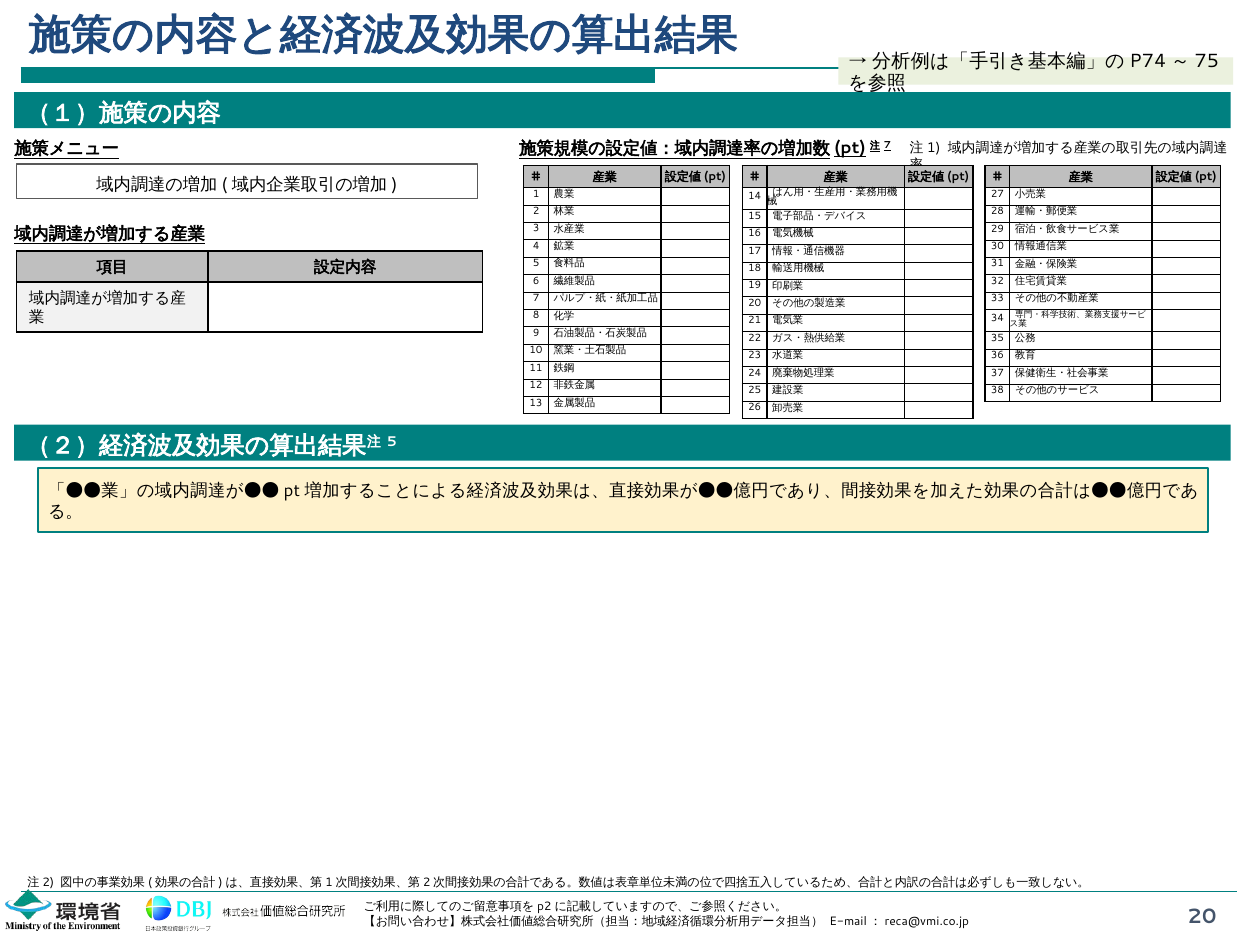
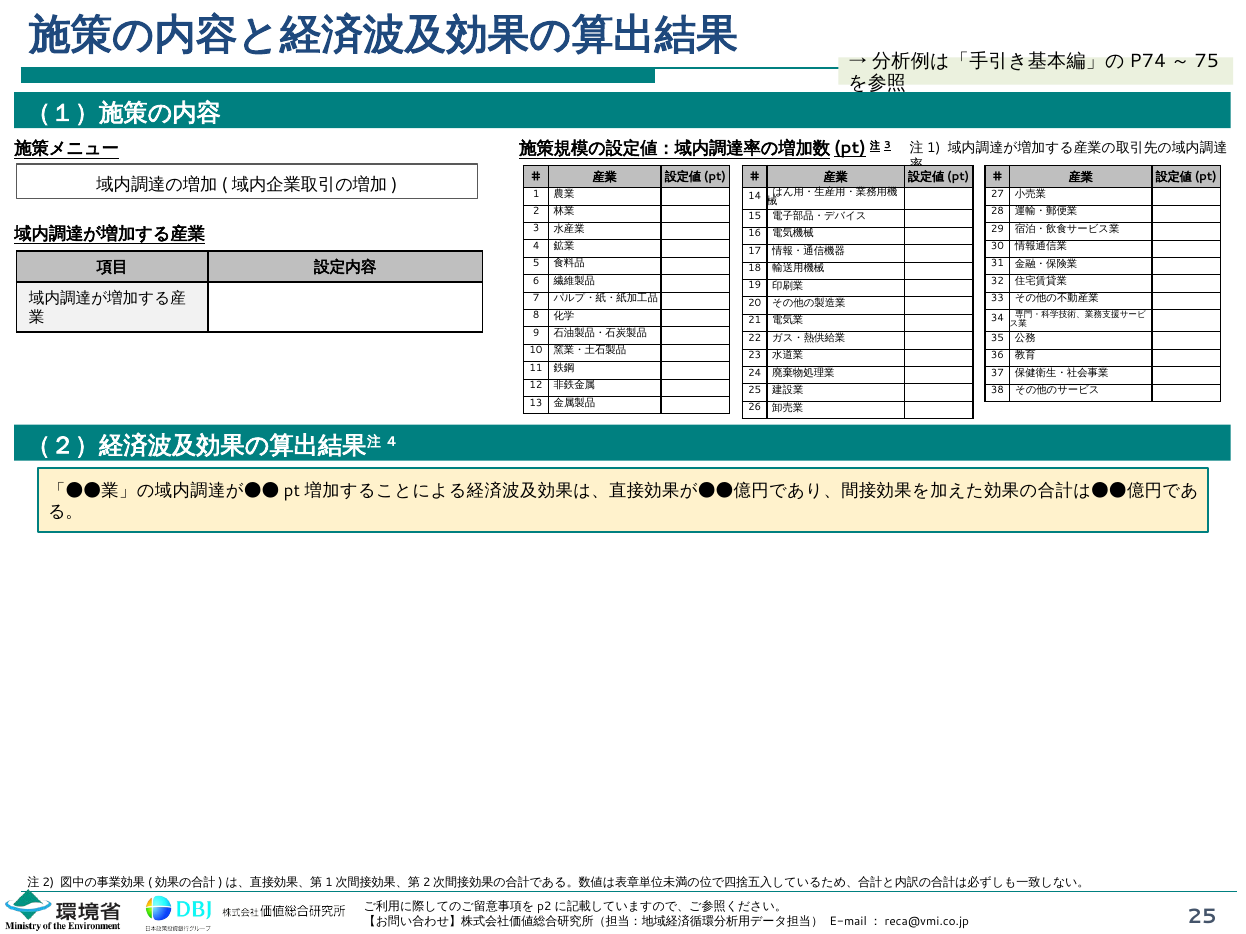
7 at (888, 145): 7 -> 3
5 at (392, 442): 5 -> 4
20 at (1202, 917): 20 -> 25
